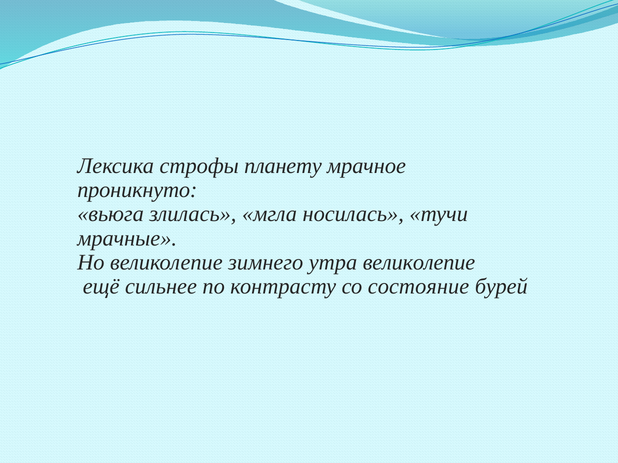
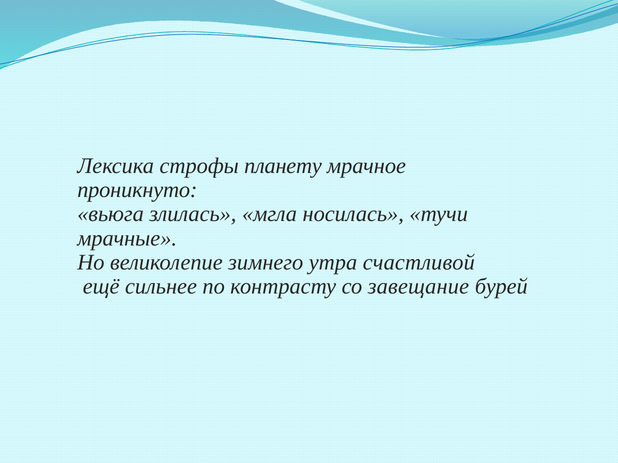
утра великолепие: великолепие -> счастливой
состояние: состояние -> завещание
